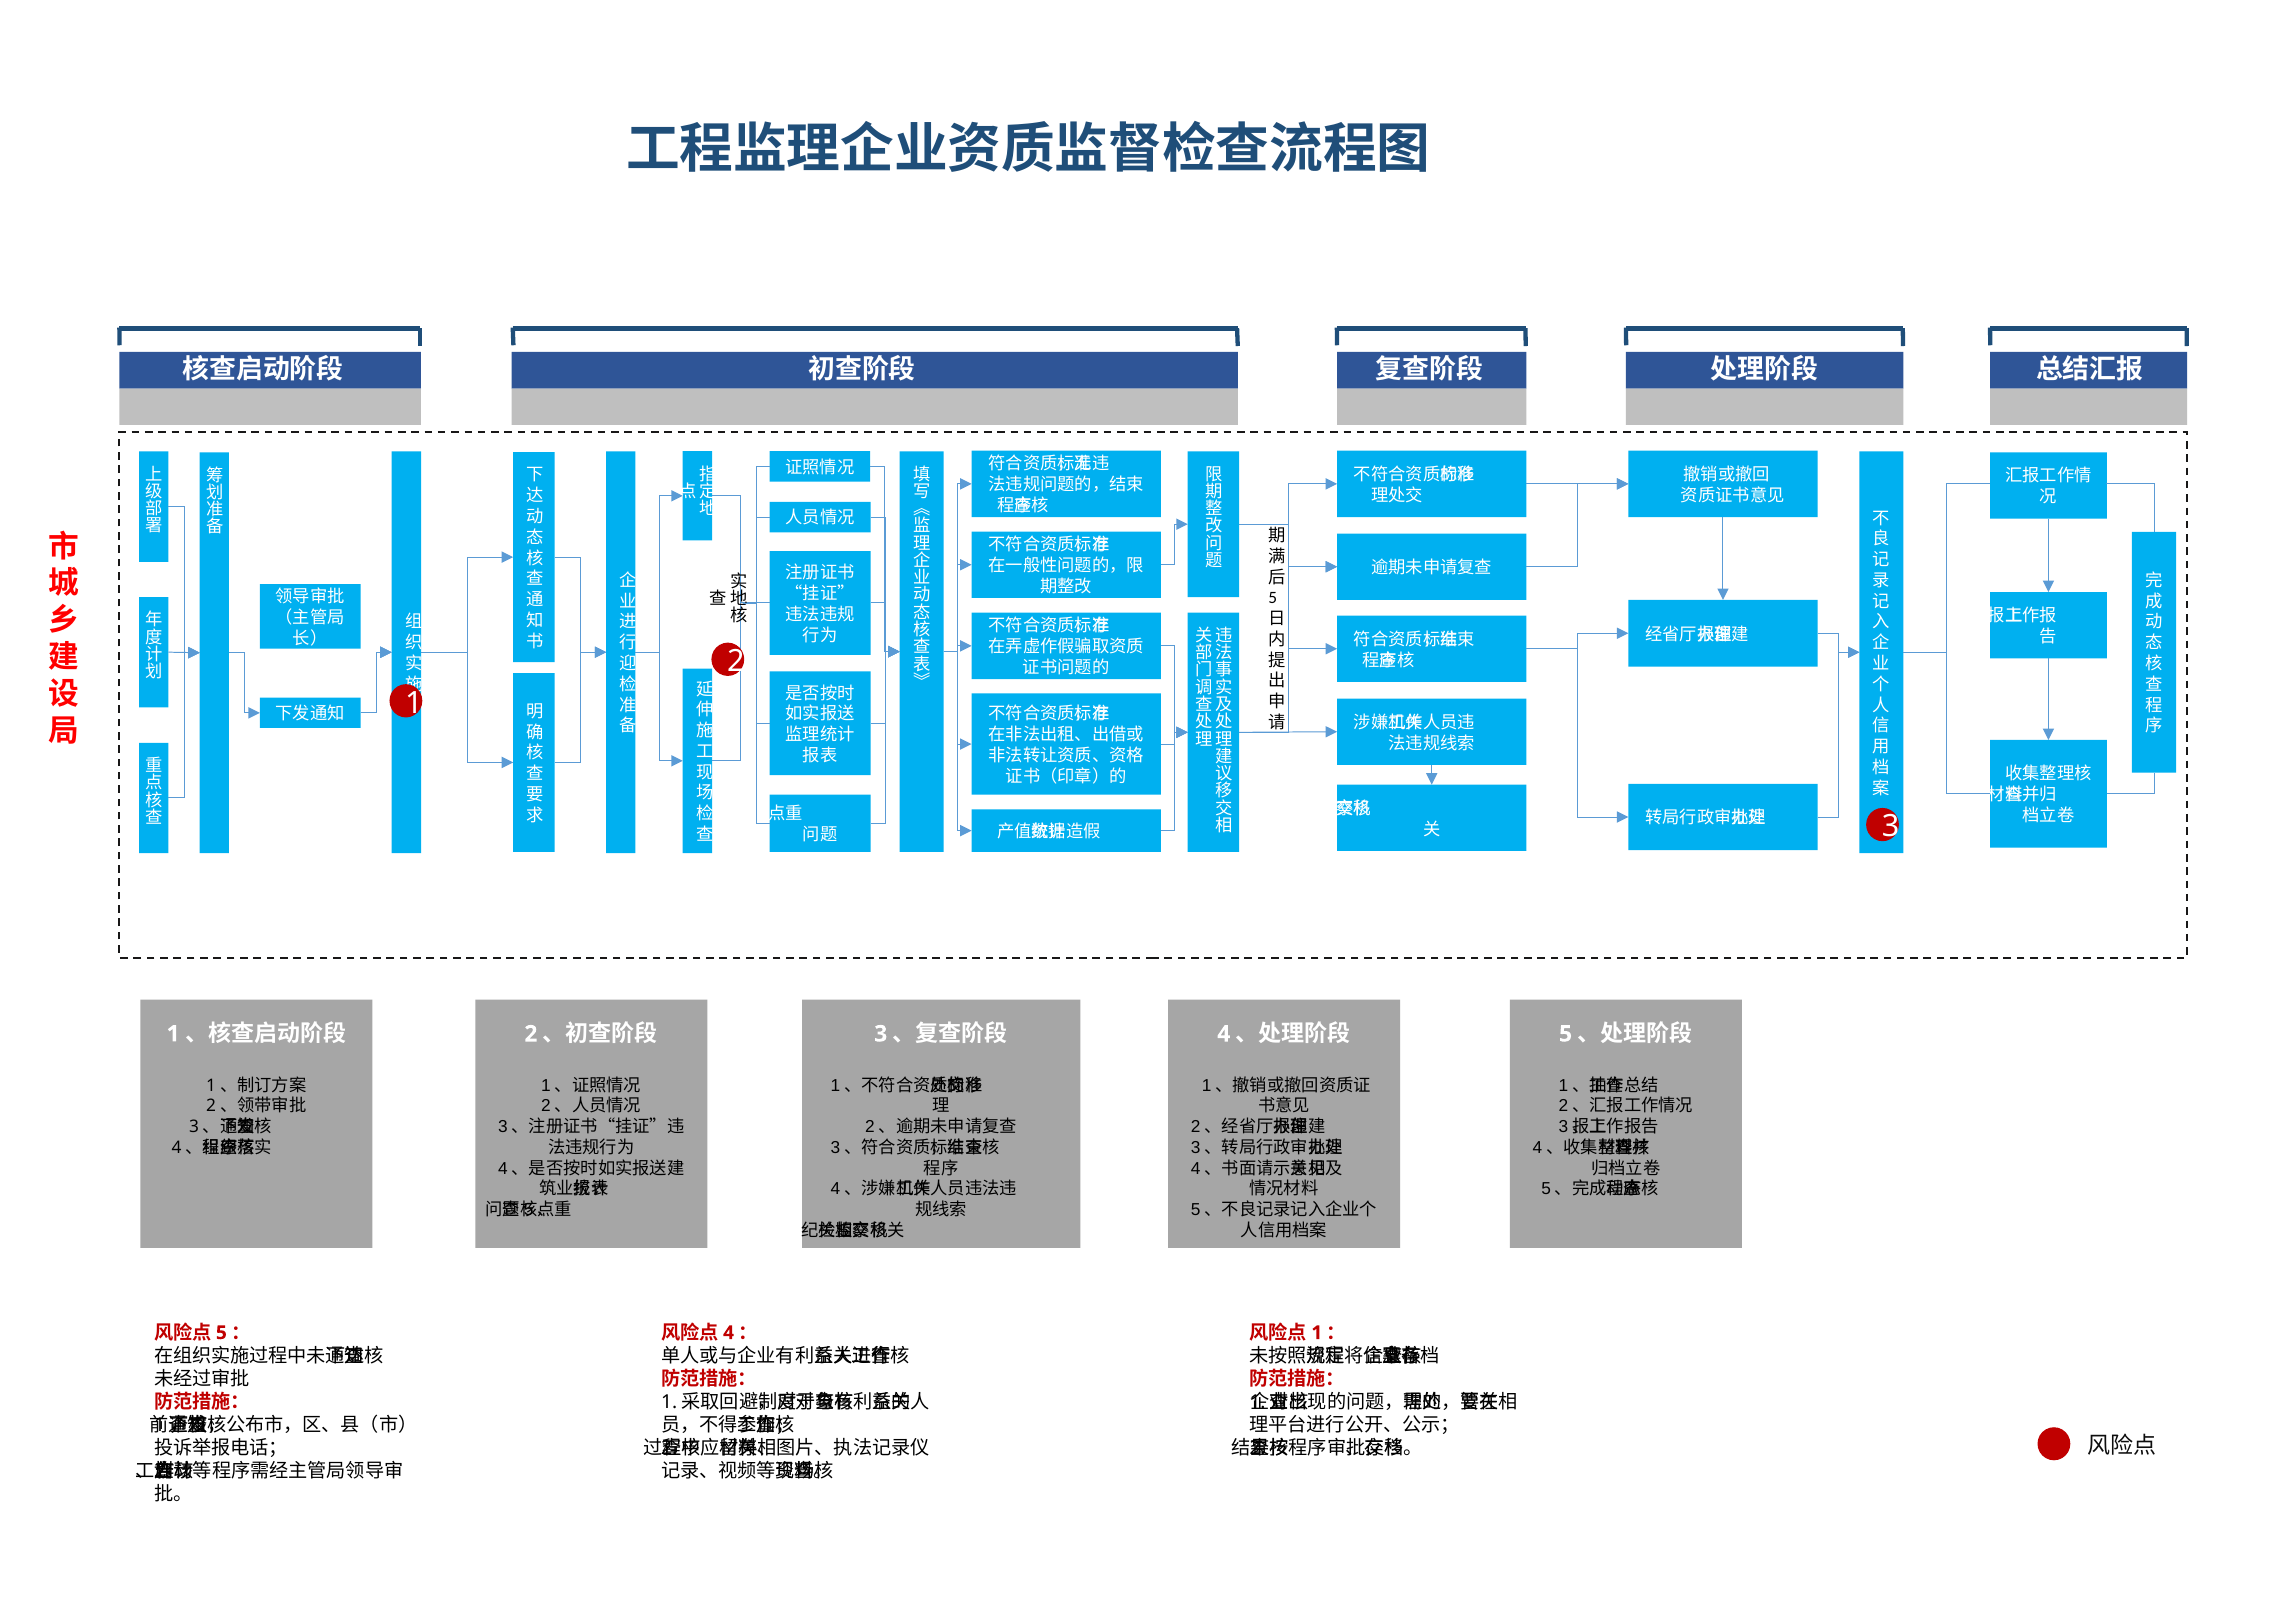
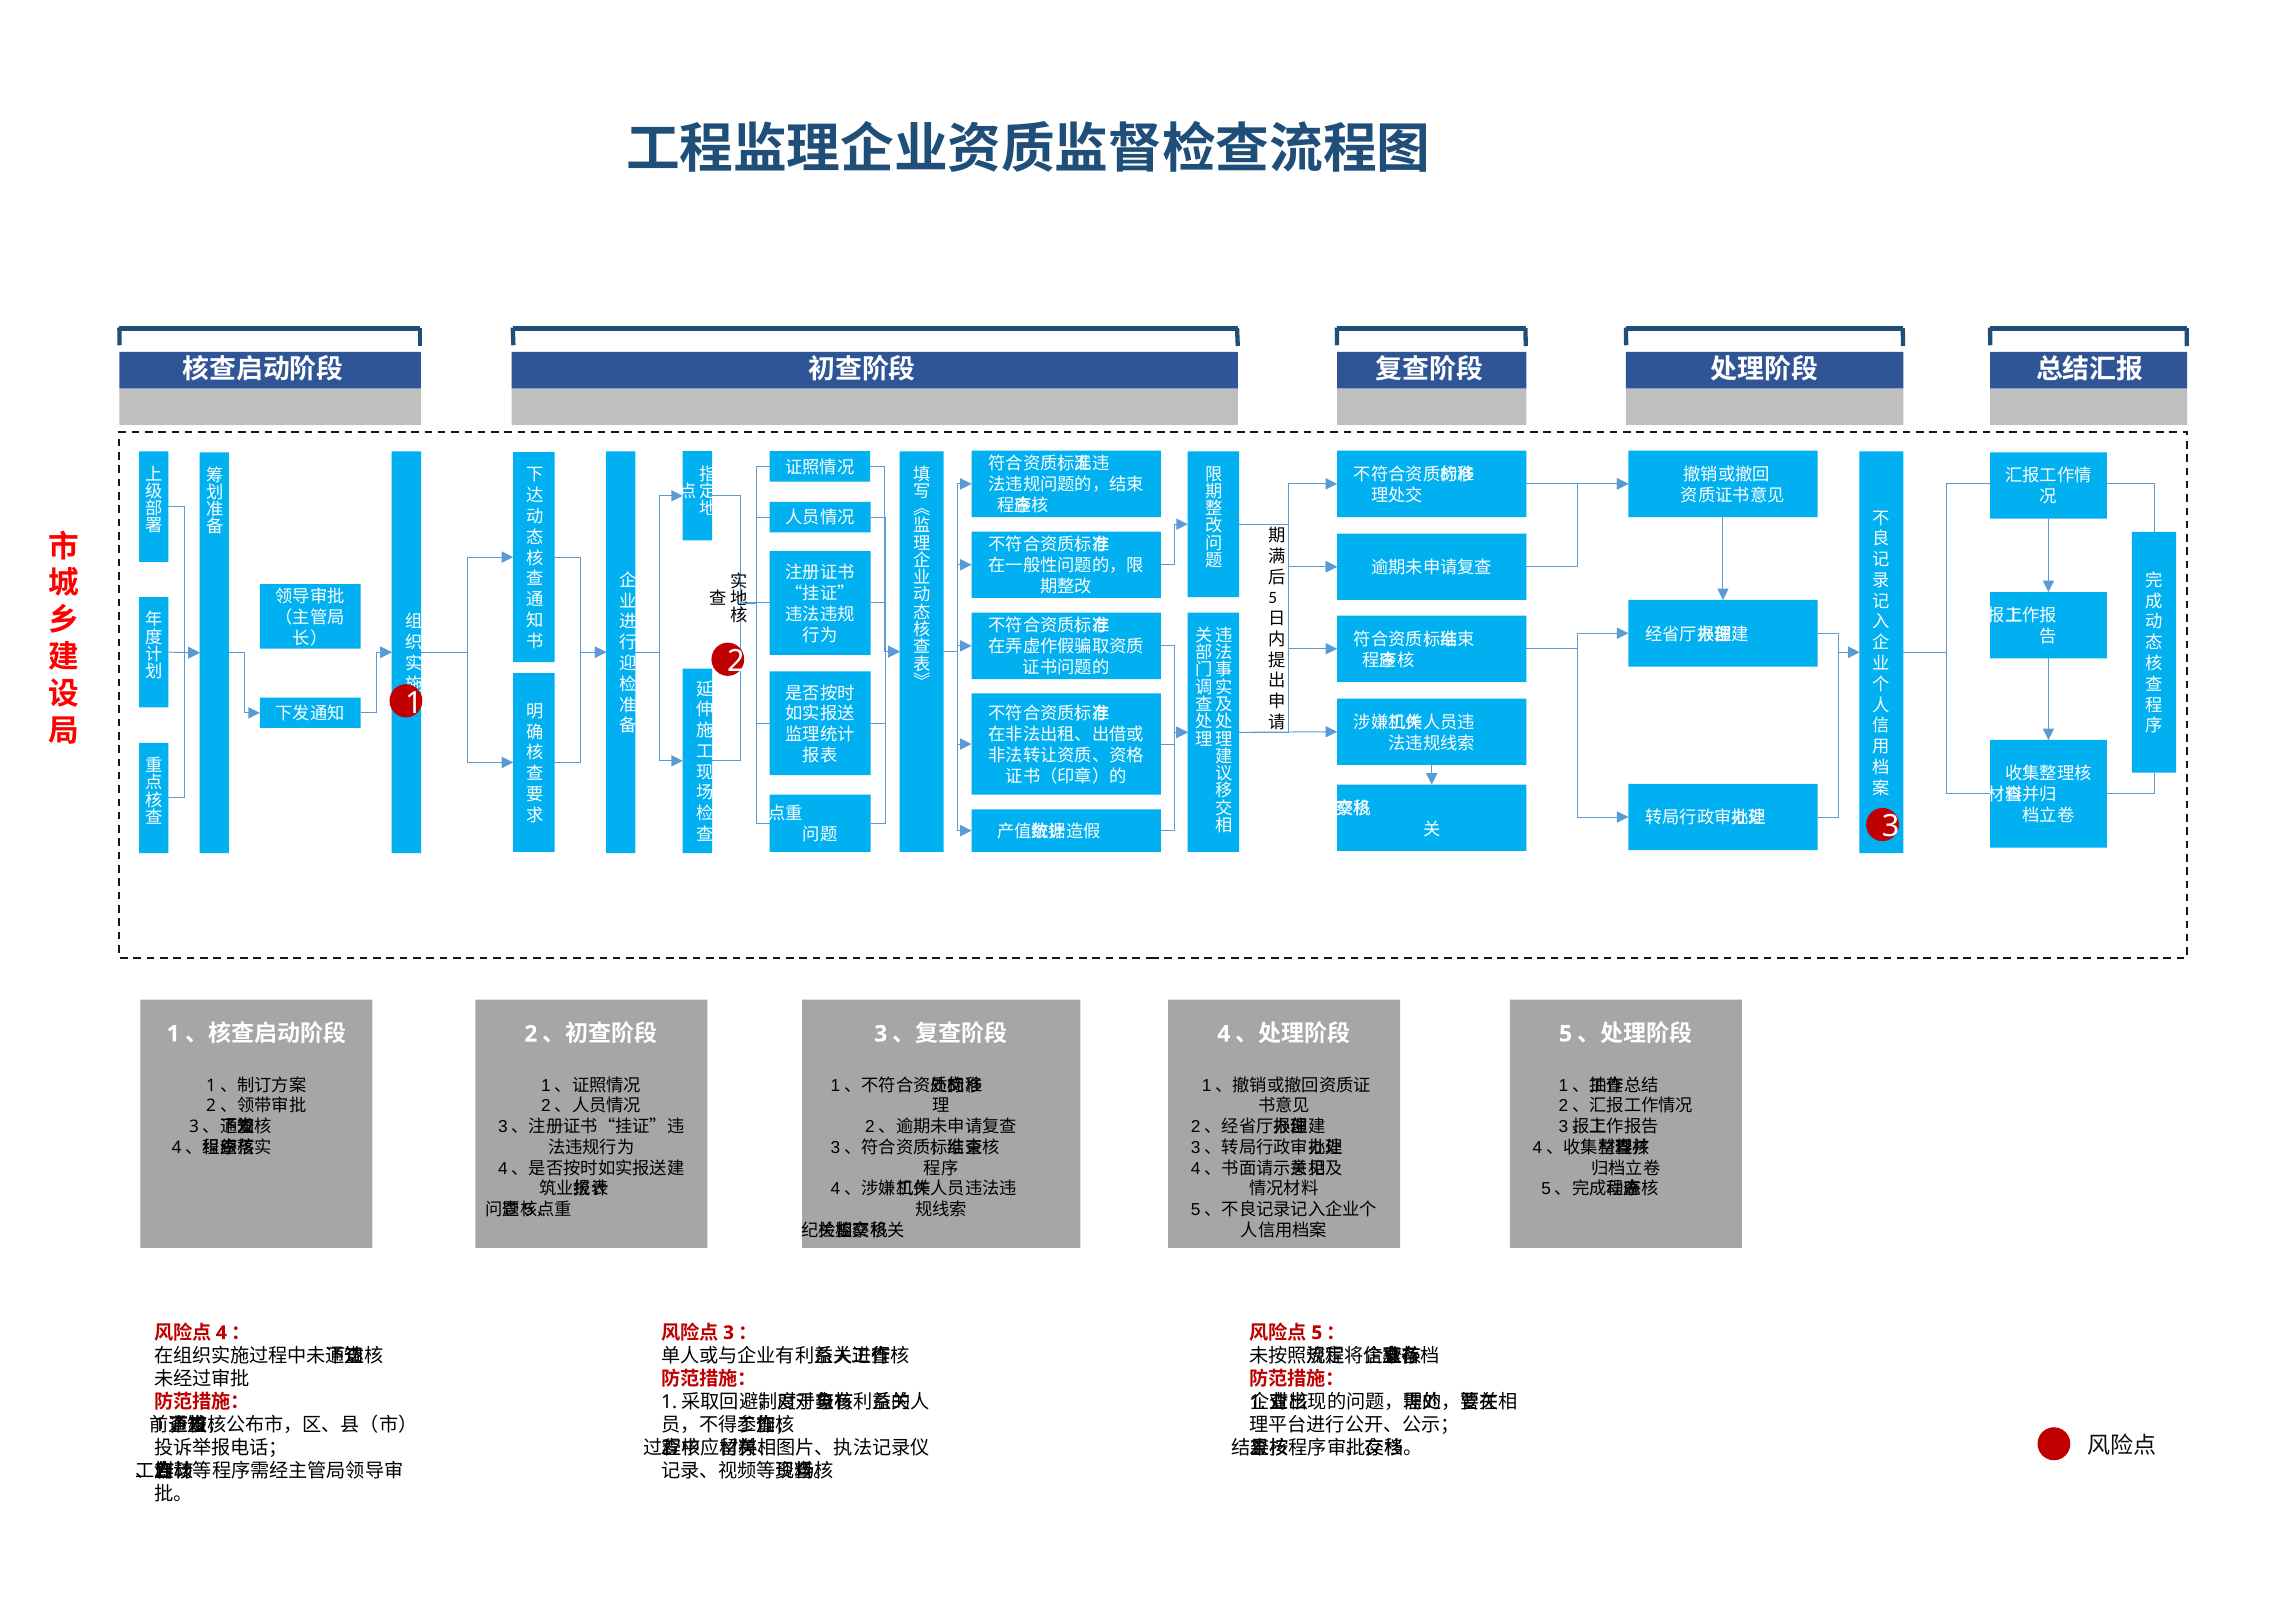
5 at (221, 1332): 5 -> 4
4 at (729, 1332): 4 -> 3
1 at (1317, 1332): 1 -> 5
